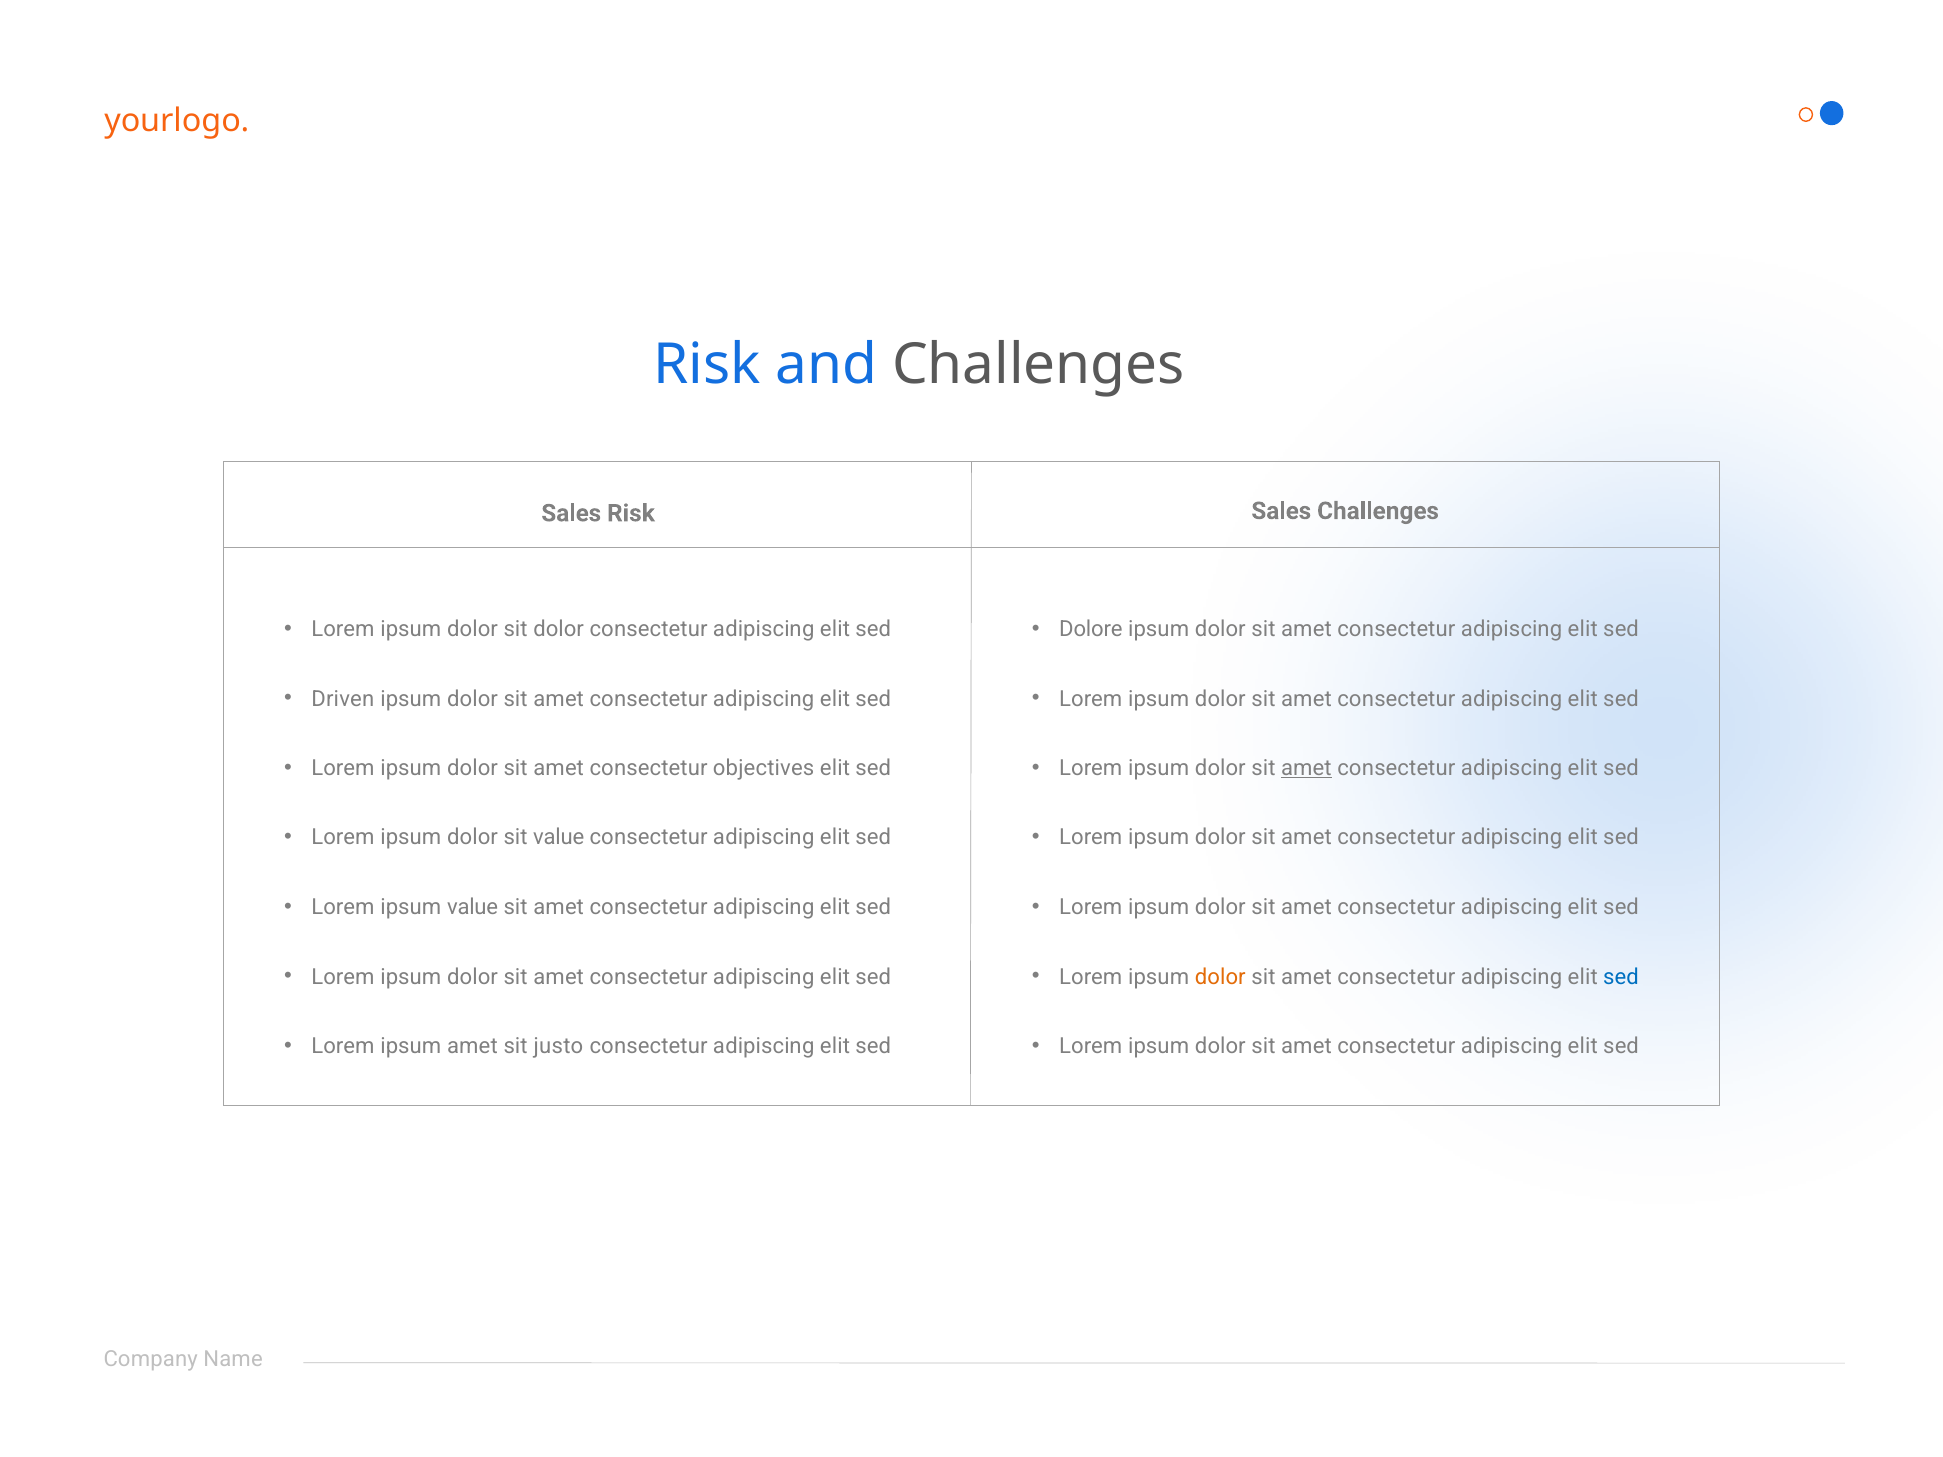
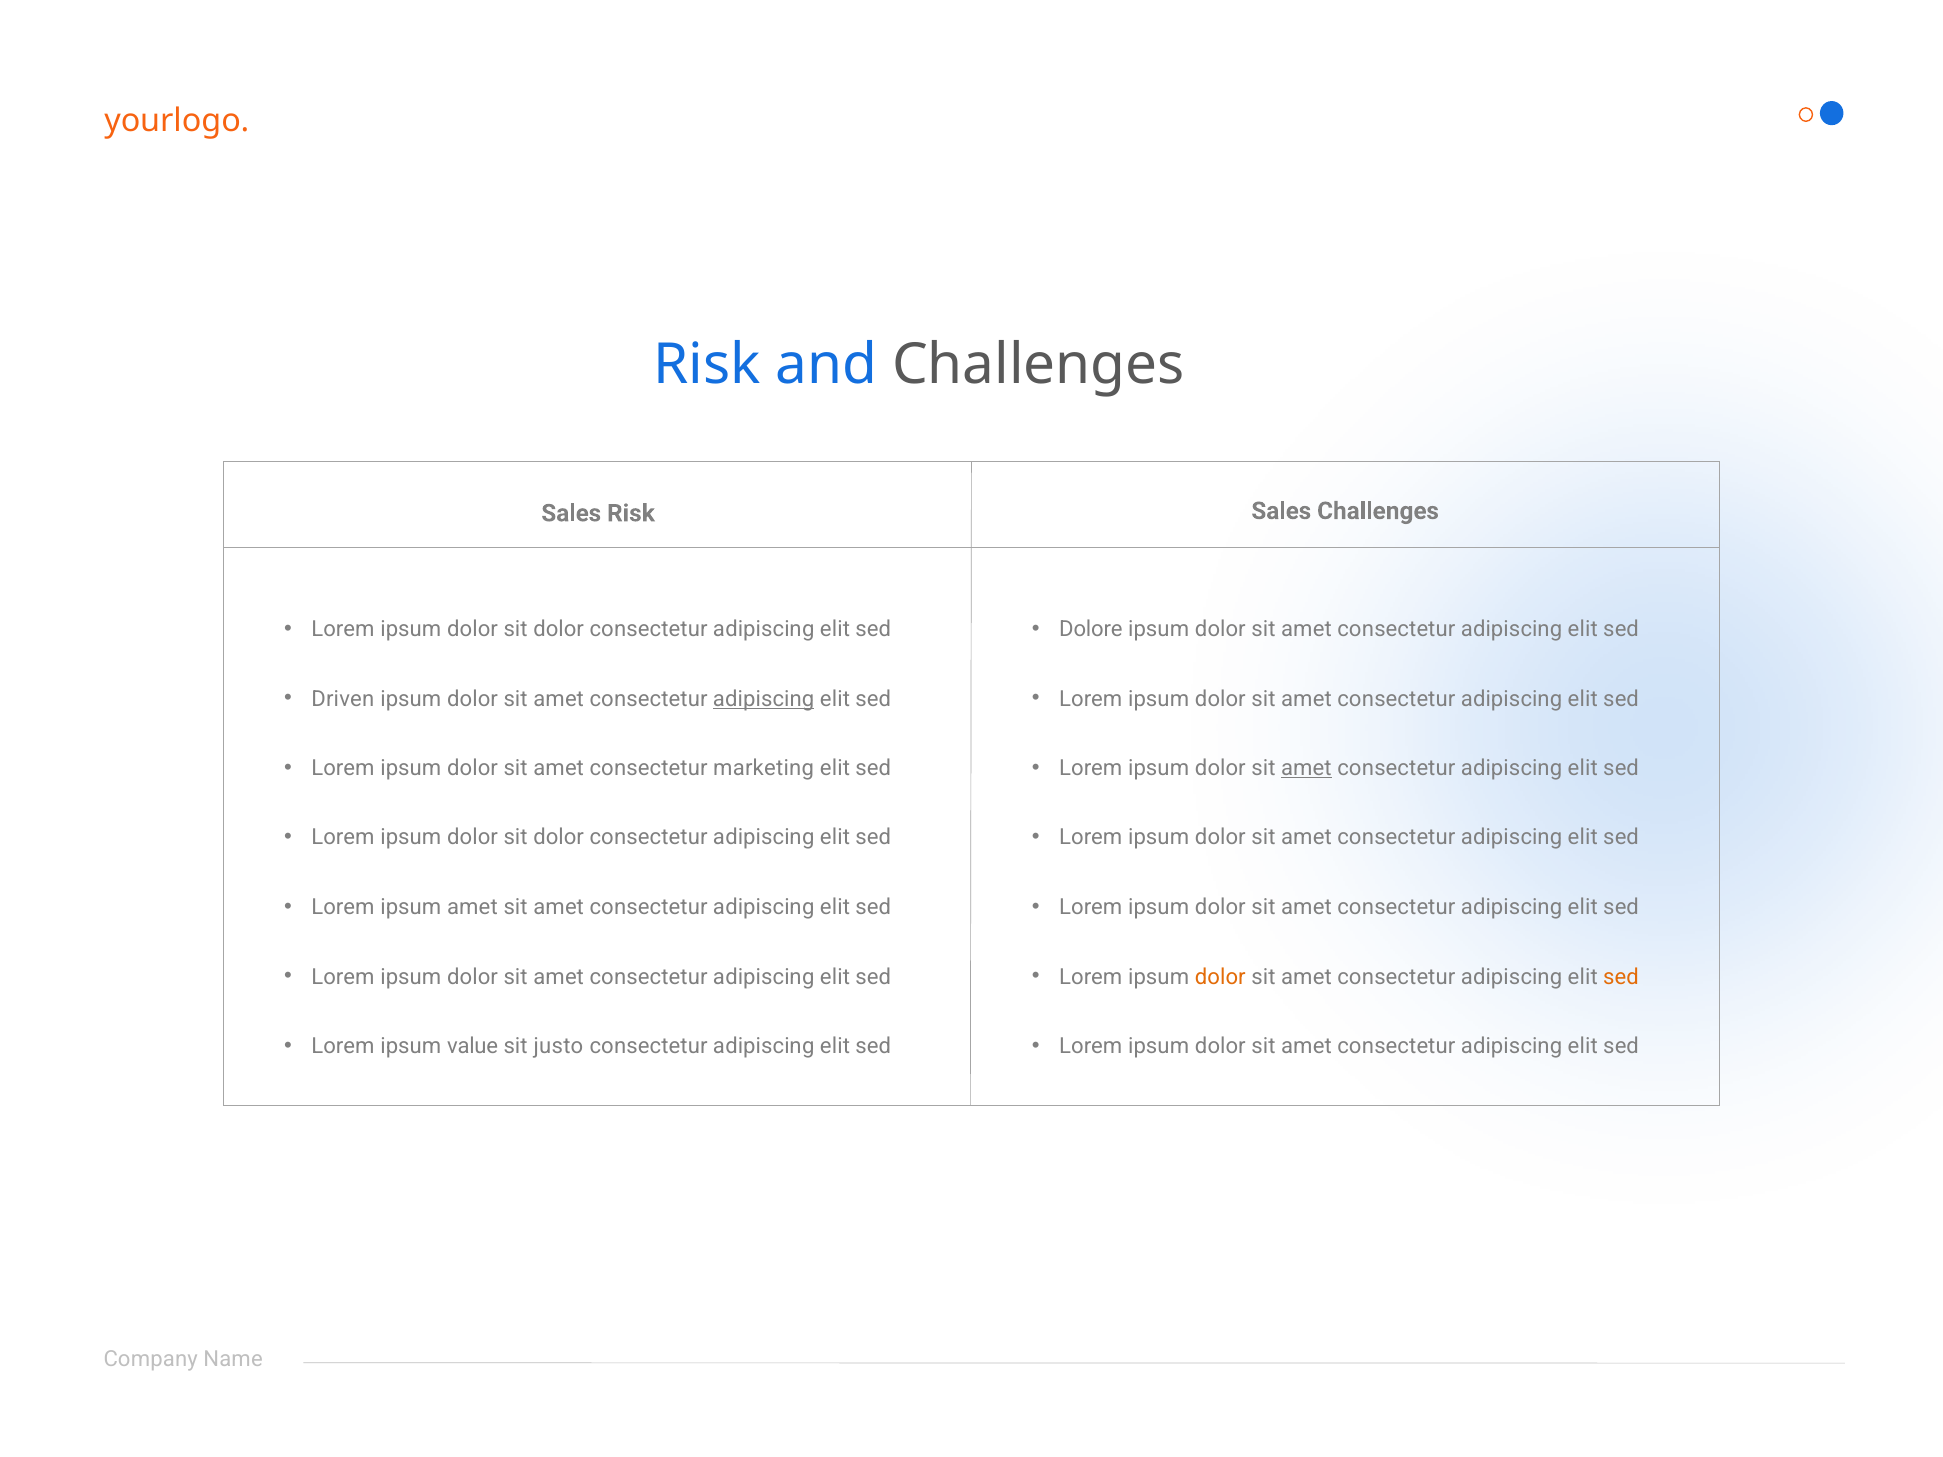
adipiscing at (764, 699) underline: none -> present
objectives: objectives -> marketing
value at (559, 838): value -> dolor
ipsum value: value -> amet
sed at (1621, 977) colour: blue -> orange
ipsum amet: amet -> value
